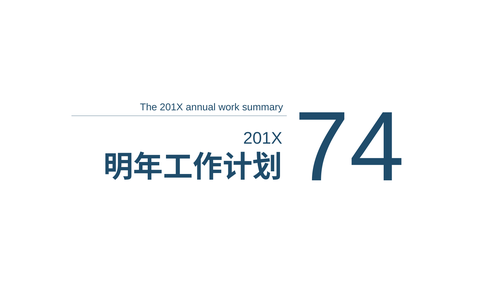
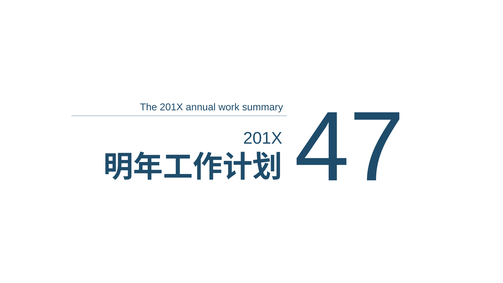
74: 74 -> 47
